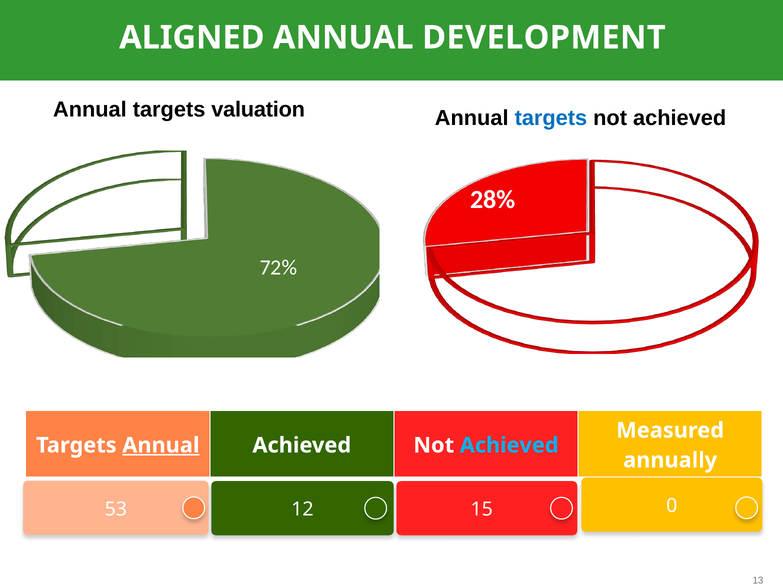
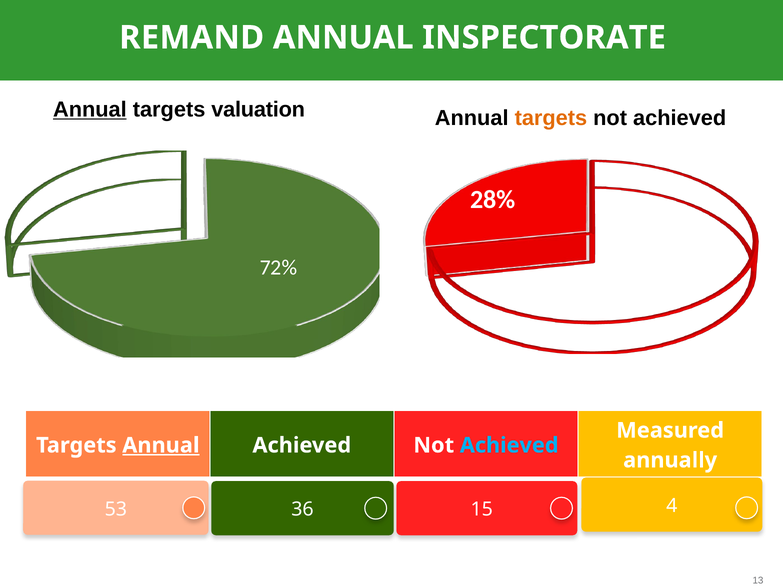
ALIGNED: ALIGNED -> REMAND
DEVELOPMENT: DEVELOPMENT -> INSPECTORATE
Annual at (90, 110) underline: none -> present
targets at (551, 118) colour: blue -> orange
12: 12 -> 36
0: 0 -> 4
